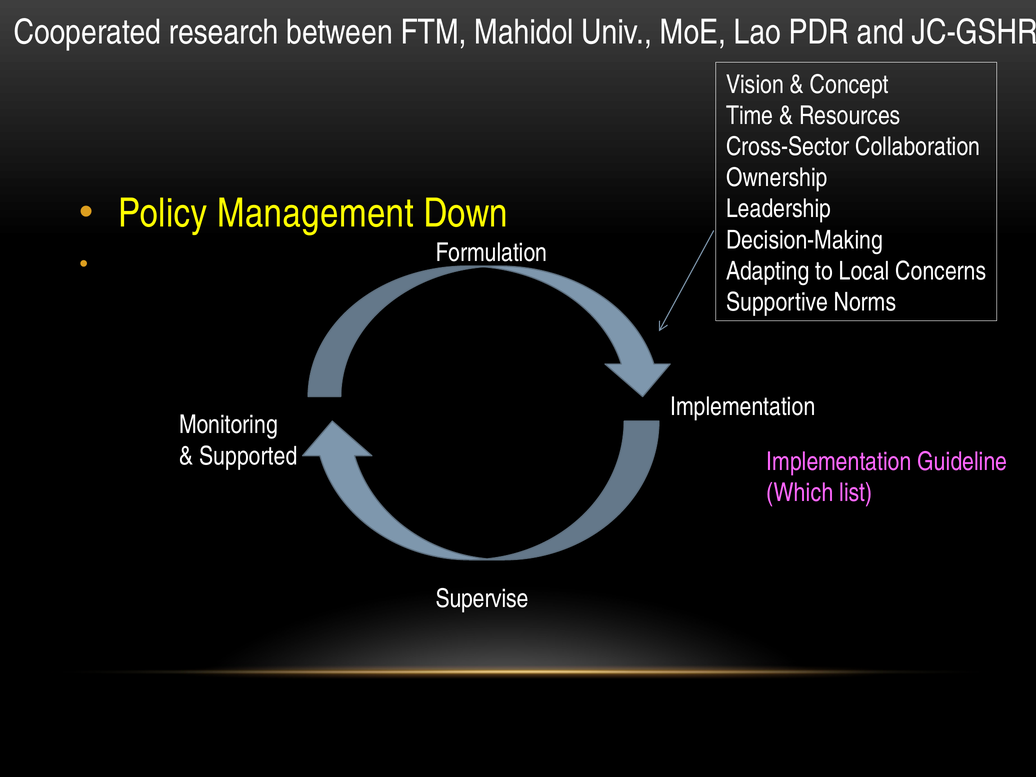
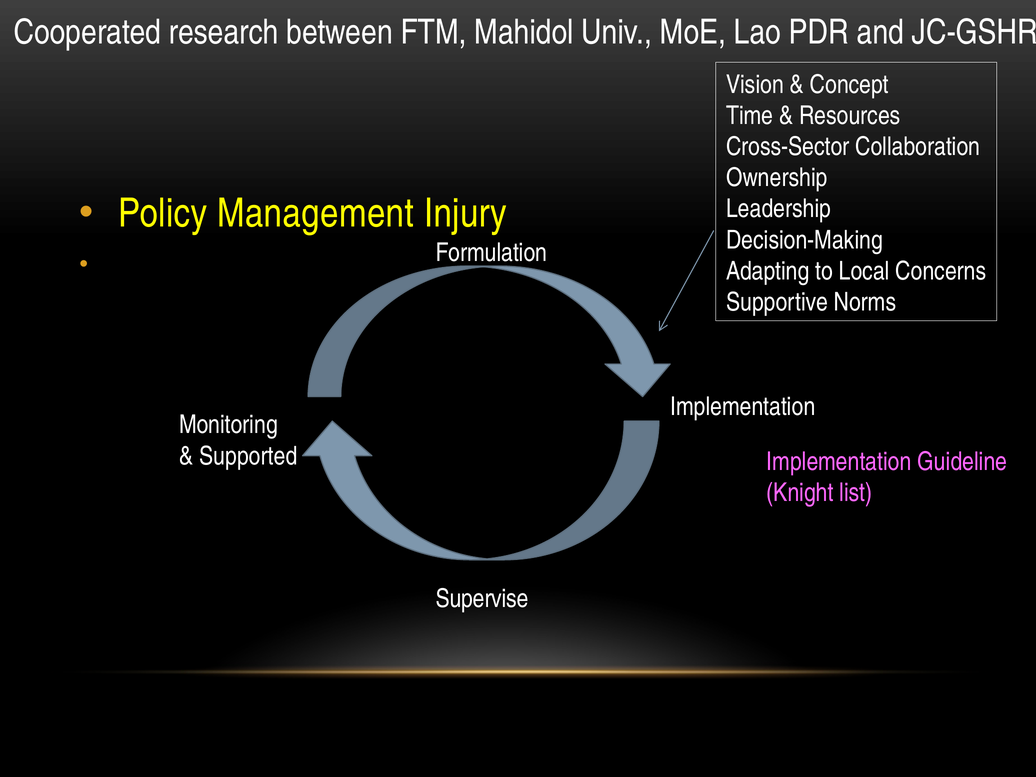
Down: Down -> Injury
Which: Which -> Knight
